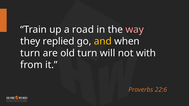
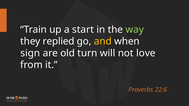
road: road -> start
way colour: pink -> light green
turn at (30, 53): turn -> sign
with: with -> love
